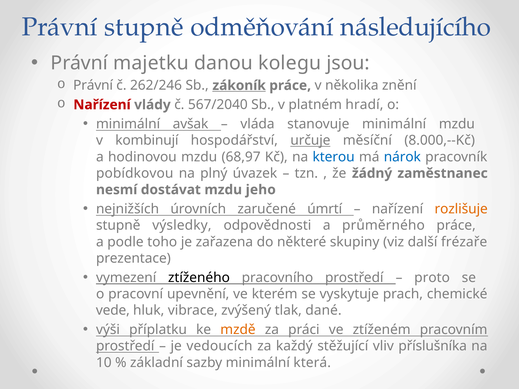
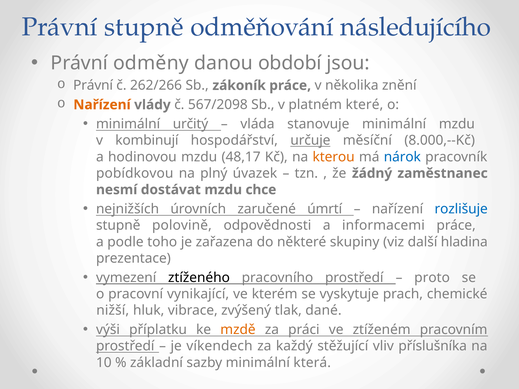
majetku: majetku -> odměny
kolegu: kolegu -> období
262/246: 262/246 -> 262/266
zákoník underline: present -> none
Nařízení at (102, 105) colour: red -> orange
567/2040: 567/2040 -> 567/2098
hradí: hradí -> které
avšak: avšak -> určitý
68,97: 68,97 -> 48,17
kterou colour: blue -> orange
jeho: jeho -> chce
rozlišuje colour: orange -> blue
výsledky: výsledky -> polovině
průměrného: průměrného -> informacemi
frézaře: frézaře -> hladina
upevnění: upevnění -> vynikající
vede: vede -> nižší
vedoucích: vedoucích -> víkendech
